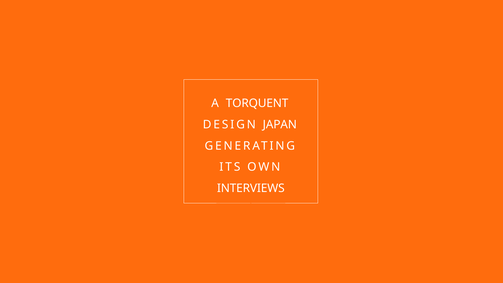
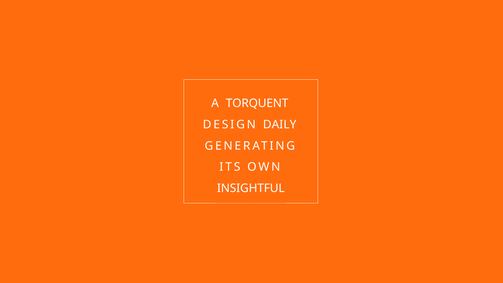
JAPAN: JAPAN -> DAILY
INTERVIEWS: INTERVIEWS -> INSIGHTFUL
